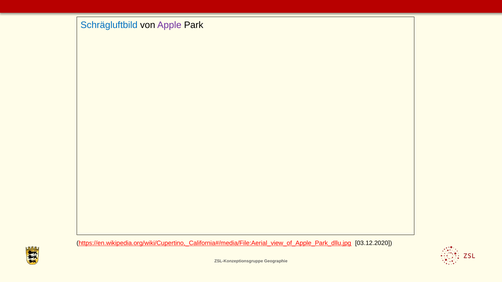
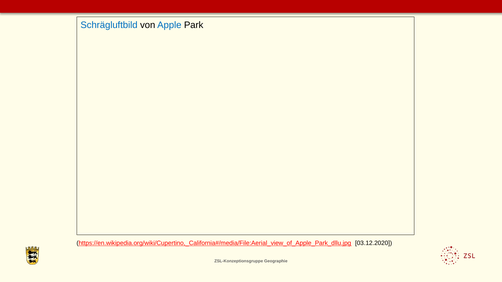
Apple colour: purple -> blue
